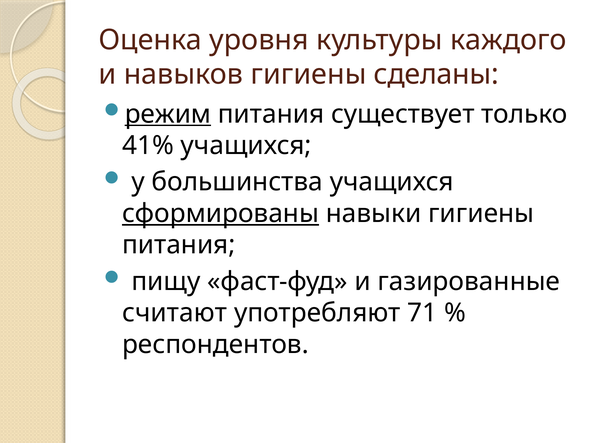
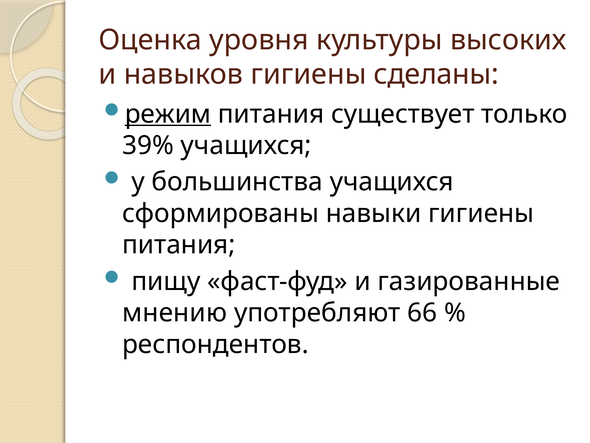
каждого: каждого -> высоких
41%: 41% -> 39%
сформированы underline: present -> none
считают: считают -> мнению
71: 71 -> 66
